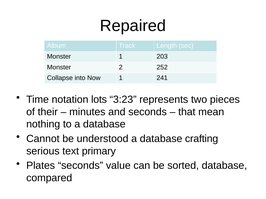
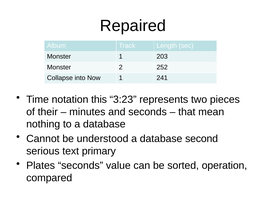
lots: lots -> this
crafting: crafting -> second
sorted database: database -> operation
